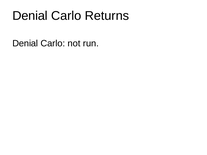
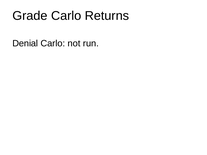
Denial at (30, 16): Denial -> Grade
